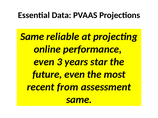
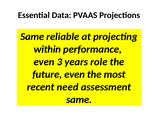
online: online -> within
star: star -> role
from: from -> need
